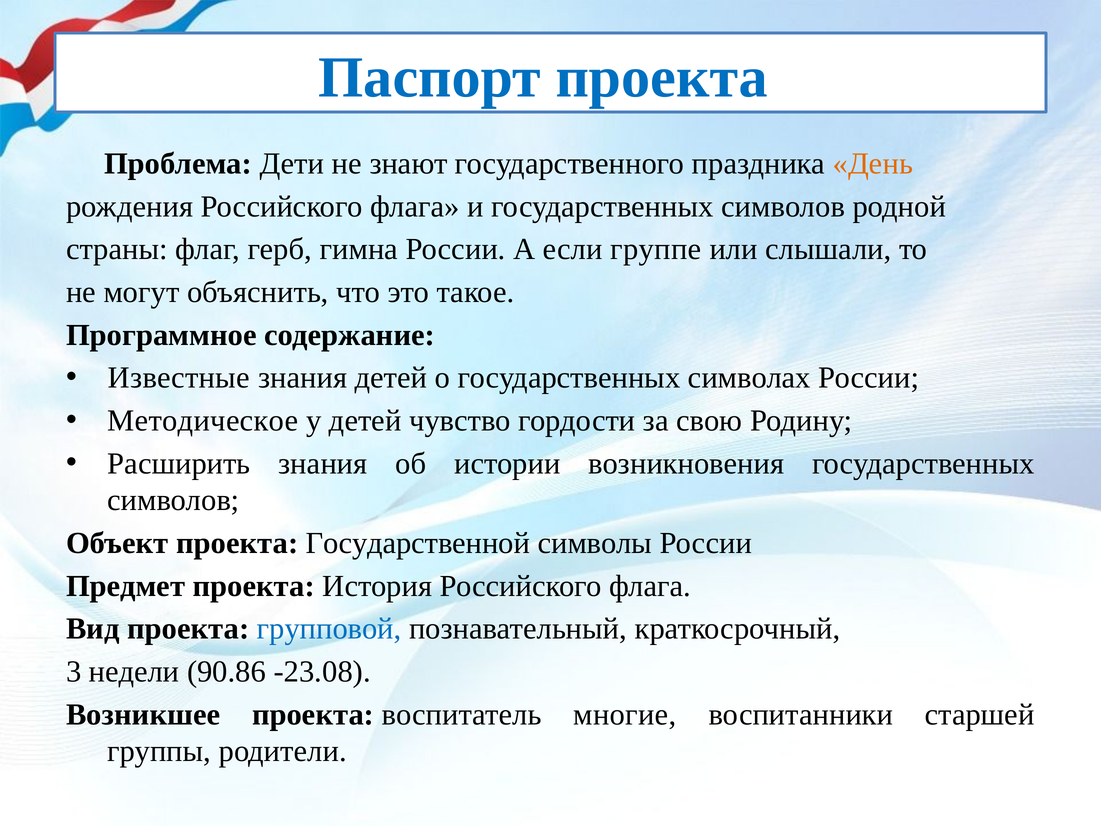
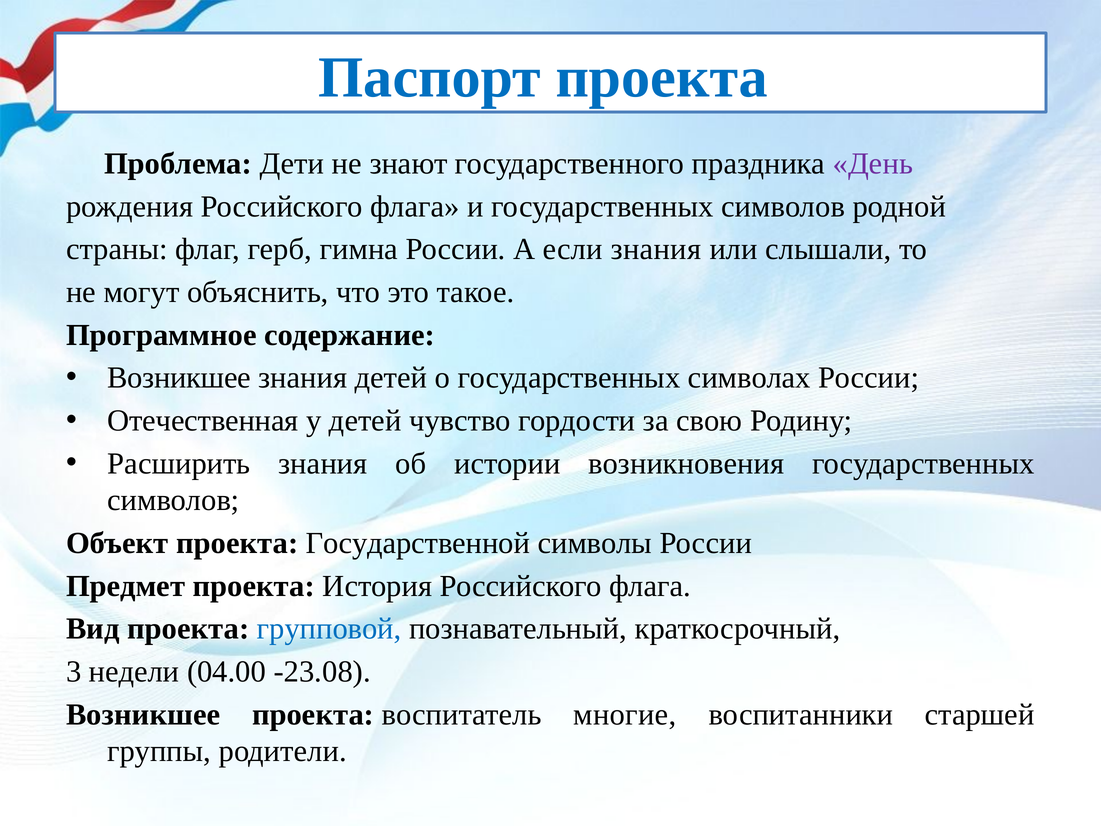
День colour: orange -> purple
если группе: группе -> знания
Известные at (179, 378): Известные -> Возникшее
Методическое: Методическое -> Отечественная
90.86: 90.86 -> 04.00
